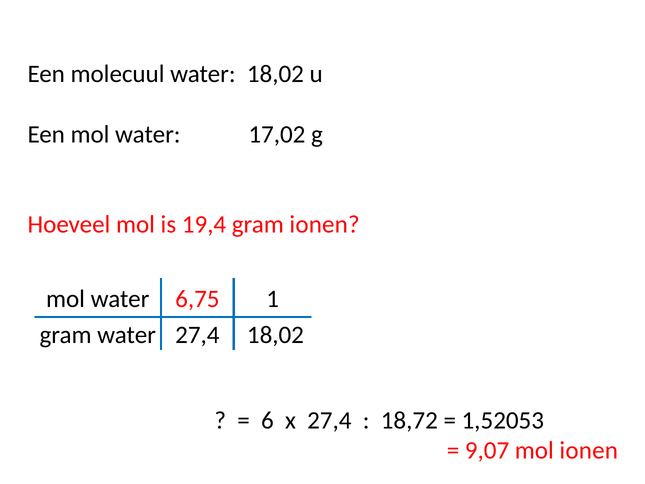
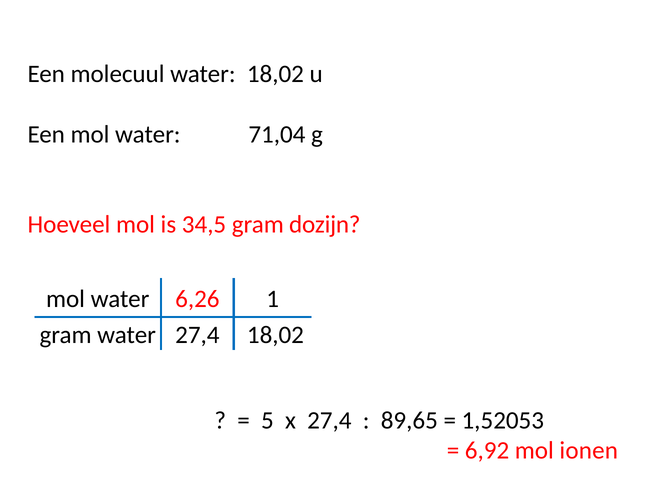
17,02: 17,02 -> 71,04
19,4: 19,4 -> 34,5
gram ionen: ionen -> dozijn
6,75: 6,75 -> 6,26
6: 6 -> 5
18,72: 18,72 -> 89,65
9,07: 9,07 -> 6,92
